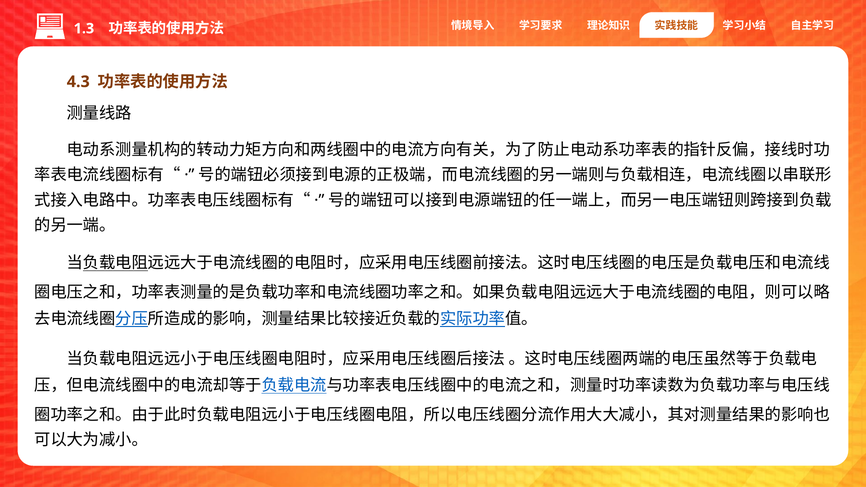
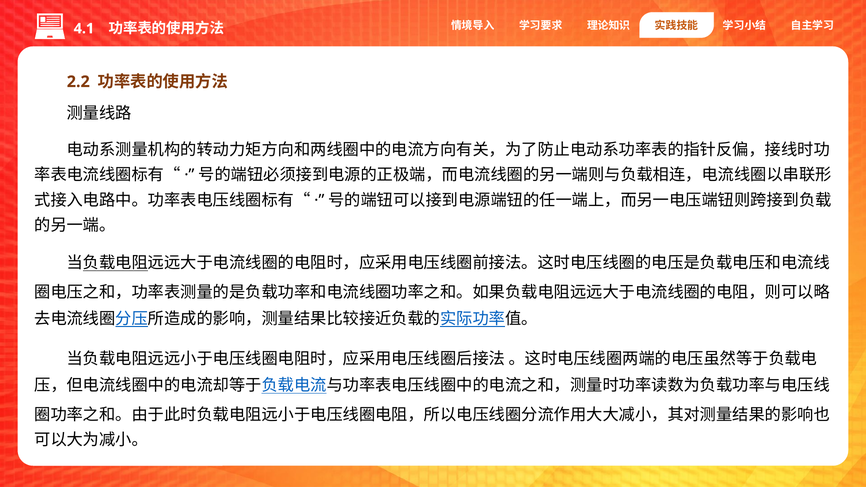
1.3: 1.3 -> 4.1
4.3: 4.3 -> 2.2
